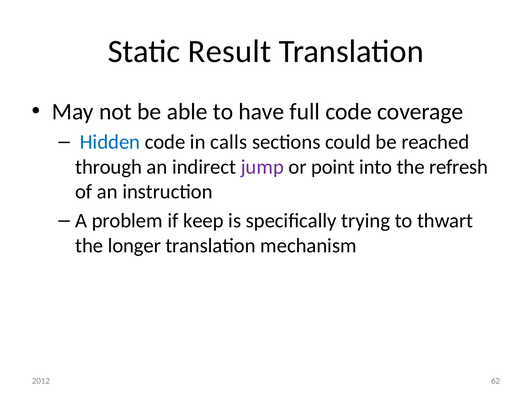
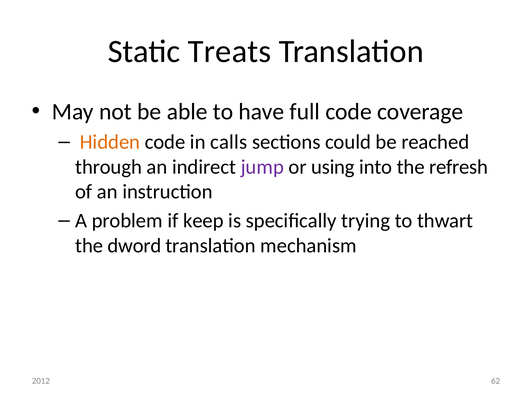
Result: Result -> Treats
Hidden colour: blue -> orange
point: point -> using
longer: longer -> dword
